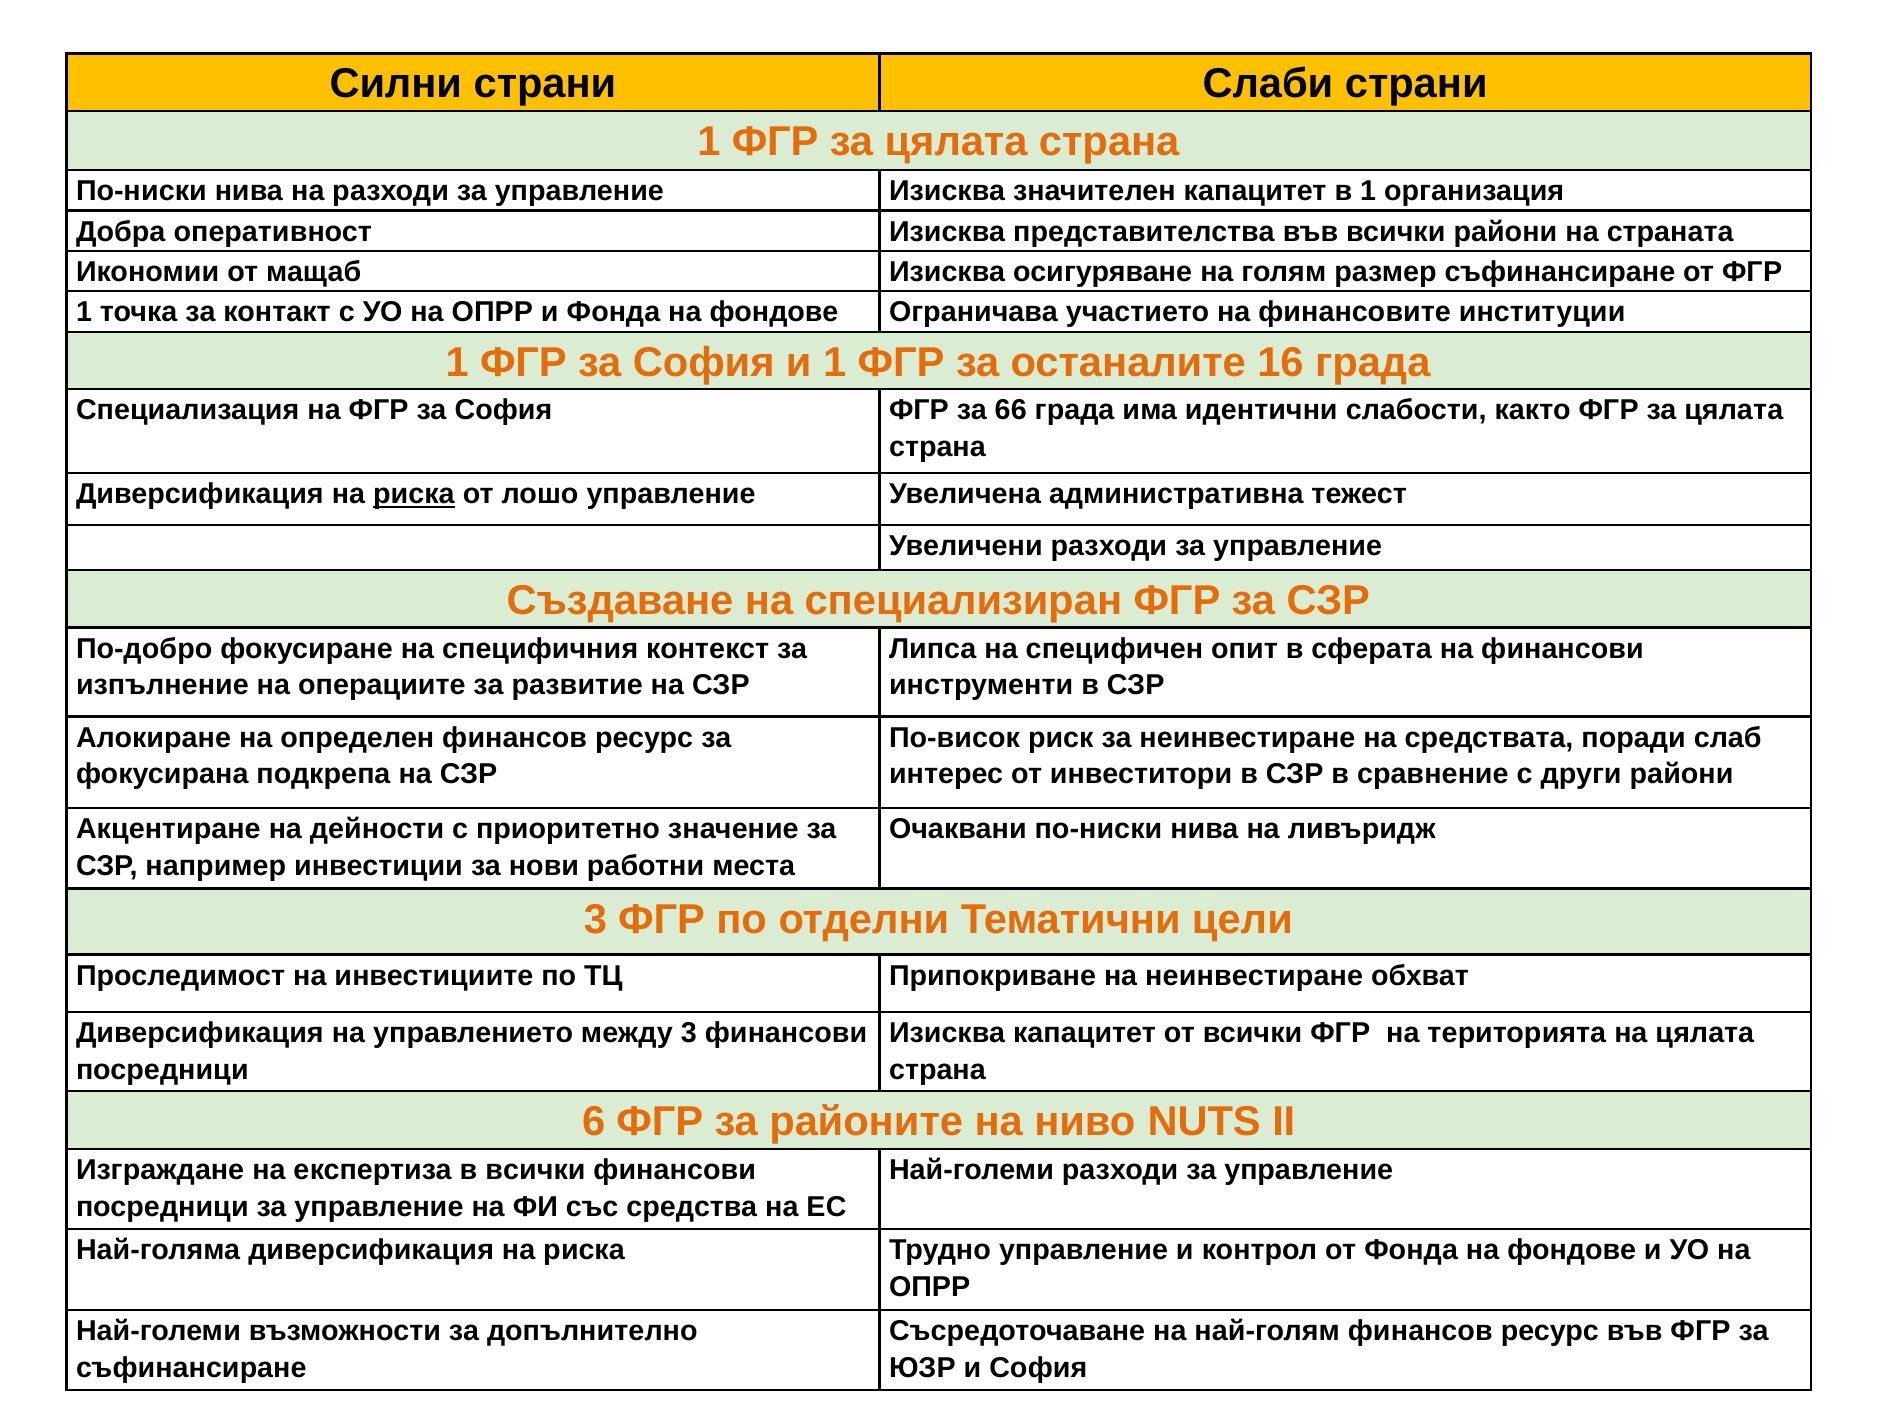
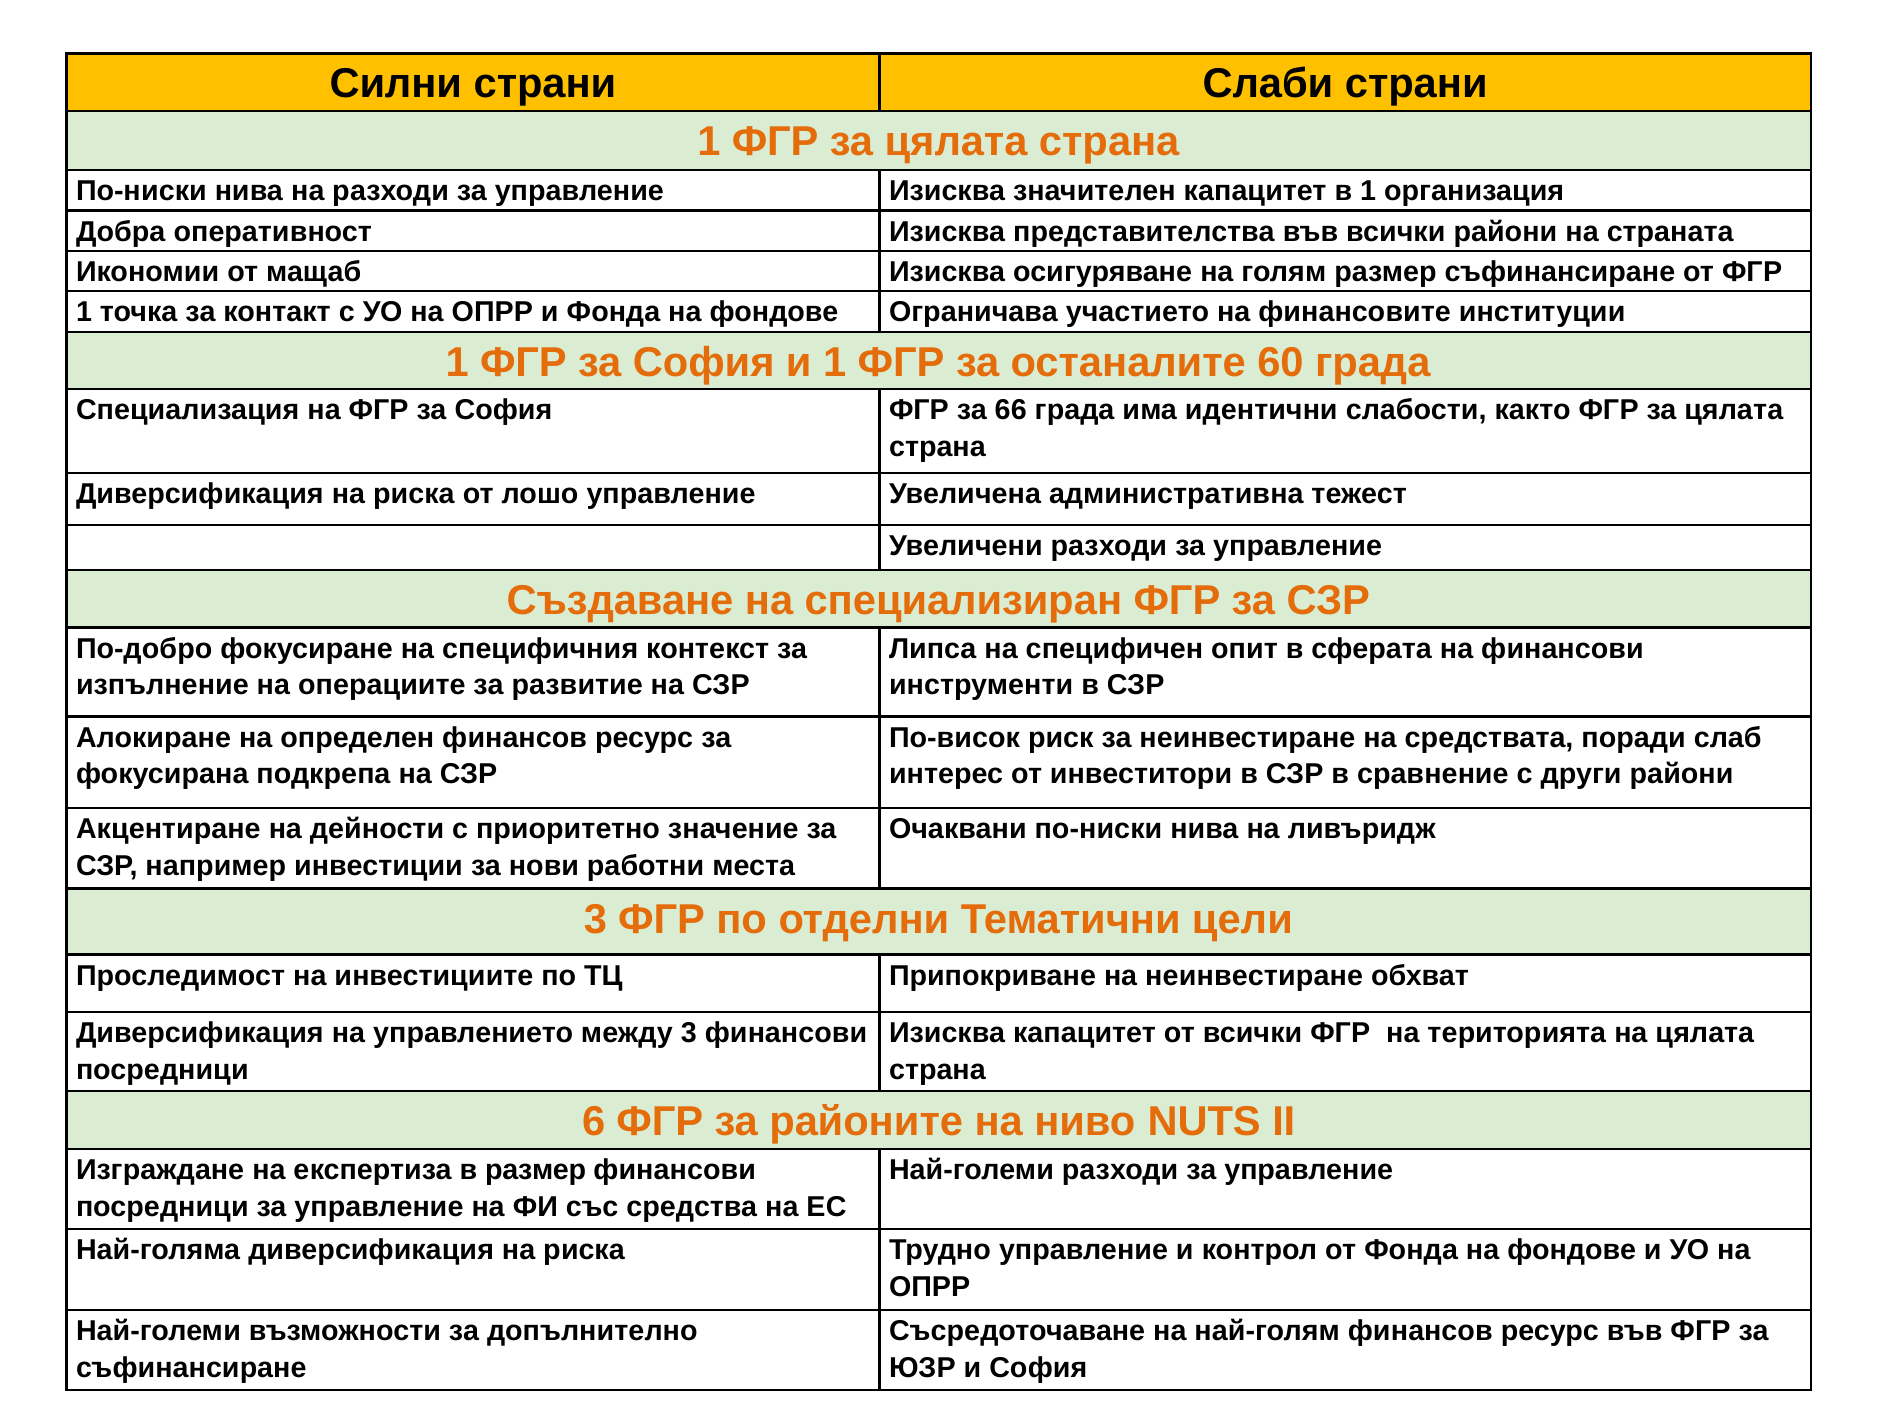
16: 16 -> 60
риска at (414, 494) underline: present -> none
в всички: всички -> размер
